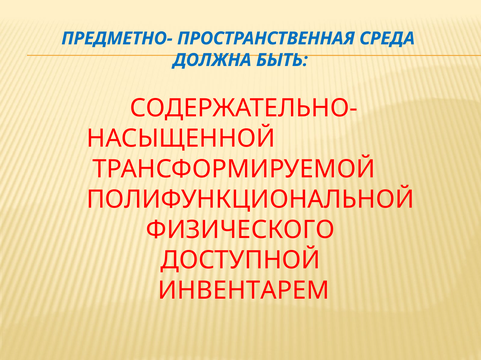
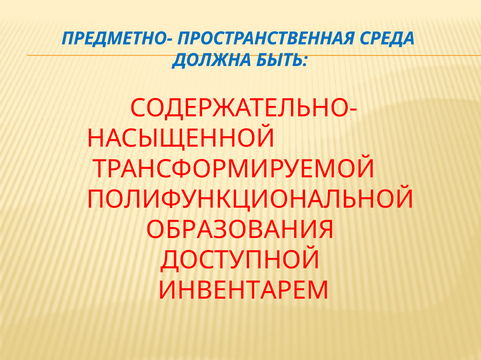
ФИЗИЧЕСКОГО: ФИЗИЧЕСКОГО -> ОБРАЗОВАНИЯ
